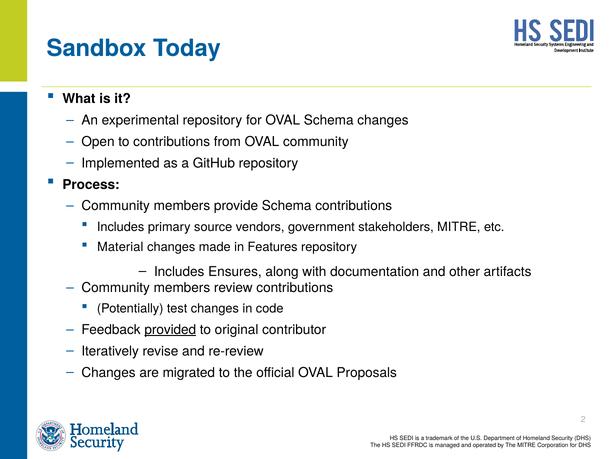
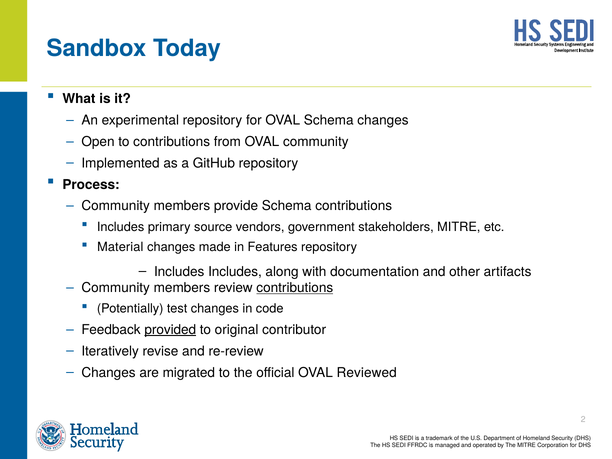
Includes Ensures: Ensures -> Includes
contributions at (295, 288) underline: none -> present
Proposals: Proposals -> Reviewed
